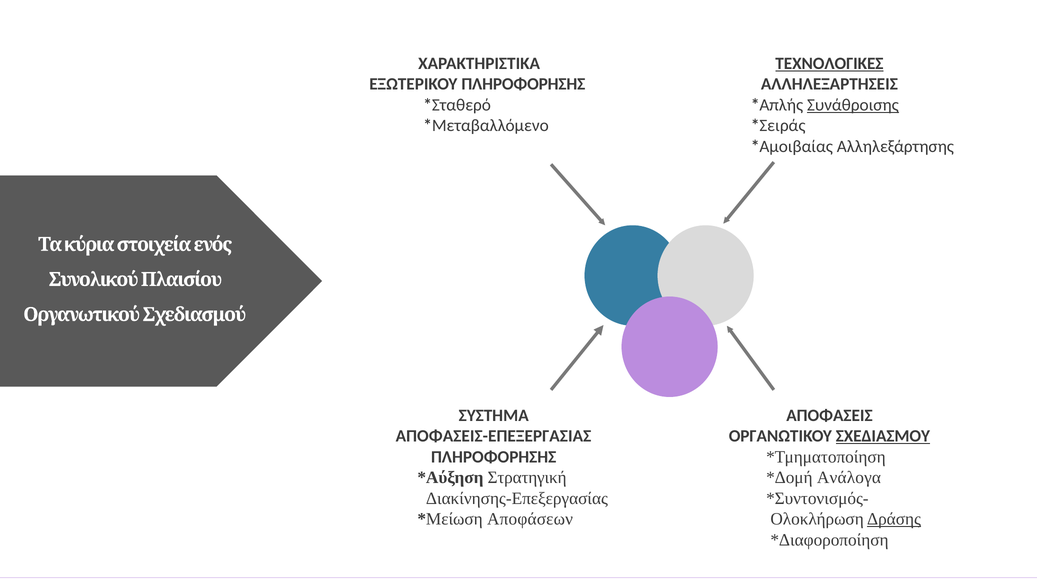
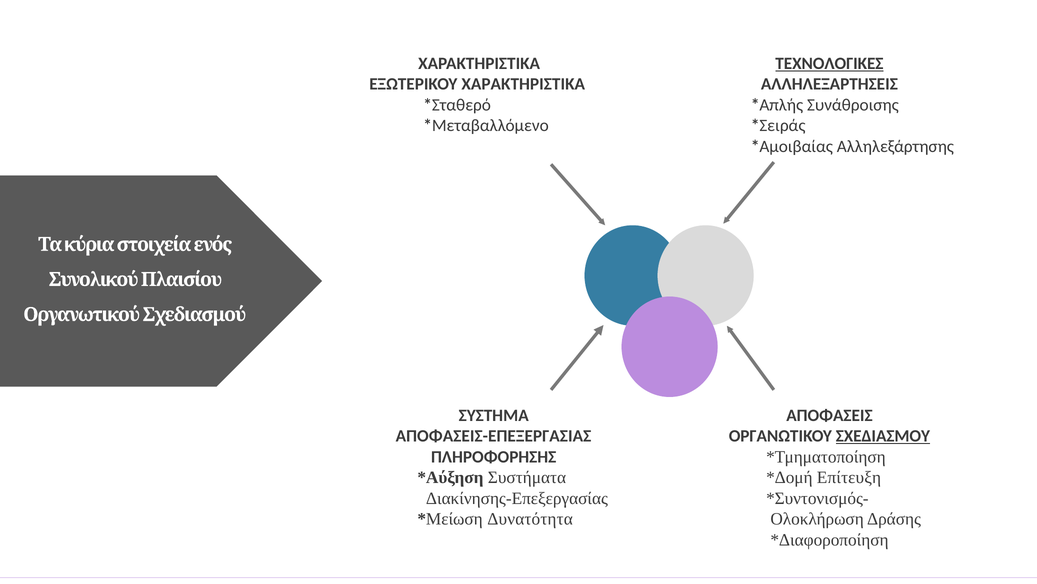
ΕΞΩΤΕΡΙΚΟΥ ΠΛΗΡΟΦΟΡΗΣΗΣ: ΠΛΗΡΟΦΟΡΗΣΗΣ -> ΧΑΡΑΚΤΗΡΙΣΤΙΚΑ
Συνάθροισης underline: present -> none
Στρατηγική: Στρατηγική -> Συστήματα
Ανάλογα: Ανάλογα -> Επίτευξη
Αποφάσεων: Αποφάσεων -> Δυνατότητα
Δράσης underline: present -> none
